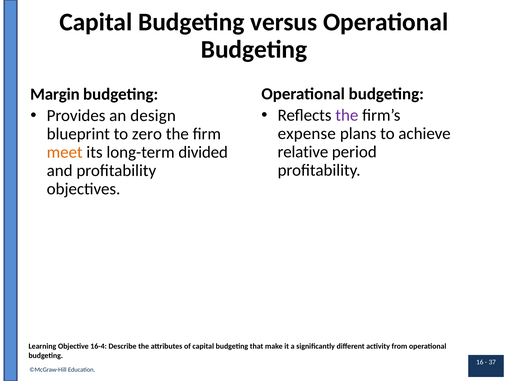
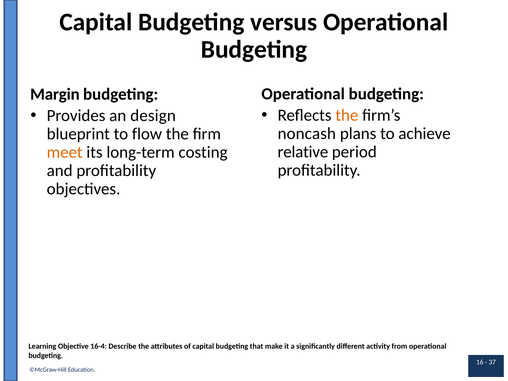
the at (347, 115) colour: purple -> orange
expense: expense -> noncash
zero: zero -> flow
divided: divided -> costing
